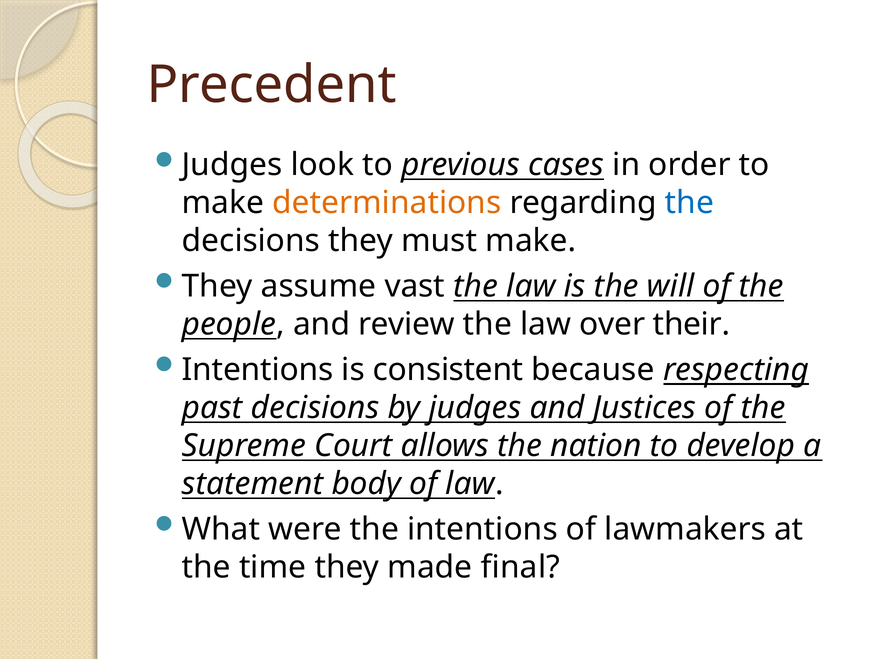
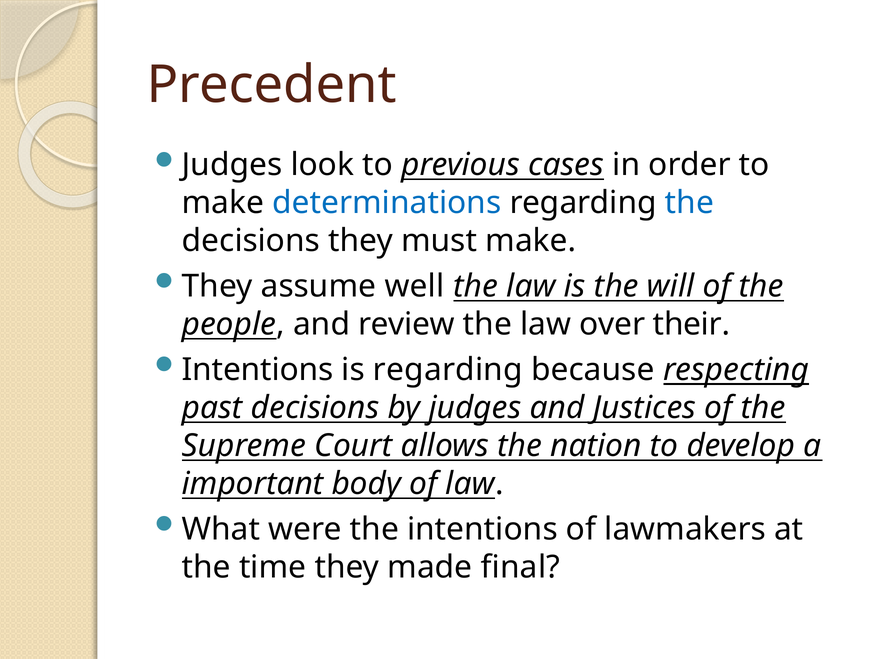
determinations colour: orange -> blue
vast: vast -> well
is consistent: consistent -> regarding
statement: statement -> important
